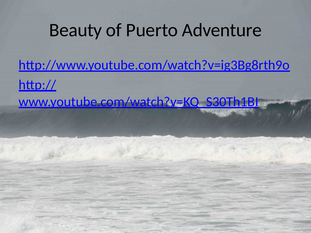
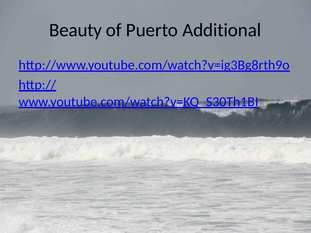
Adventure: Adventure -> Additional
